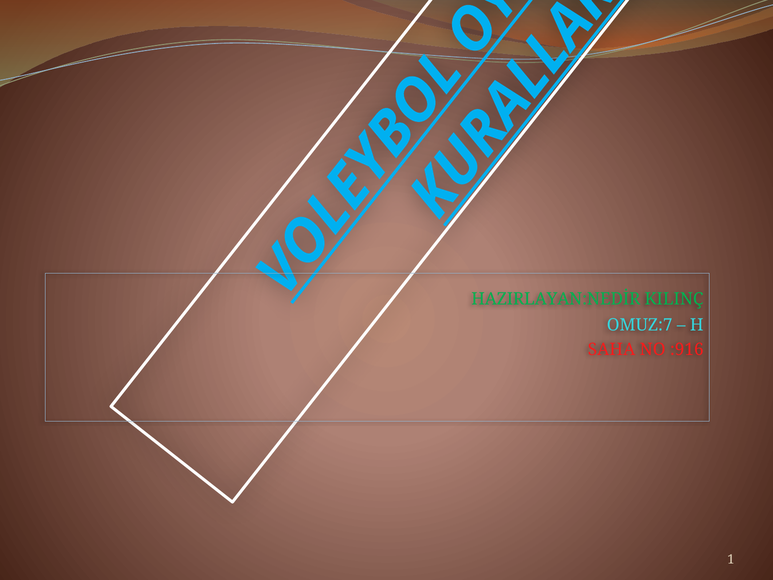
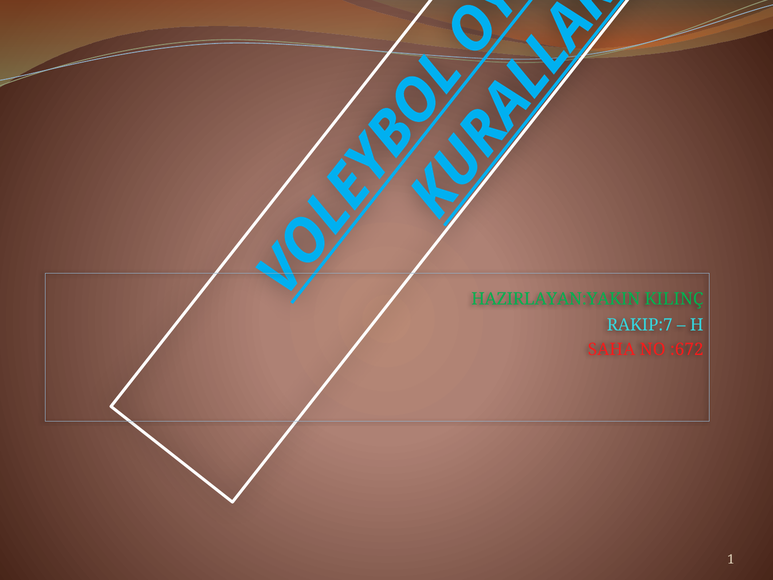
HAZIRLAYAN:NEDİR: HAZIRLAYAN:NEDİR -> HAZIRLAYAN:YAKIN
OMUZ:7: OMUZ:7 -> RAKIP:7
:916: :916 -> :672
